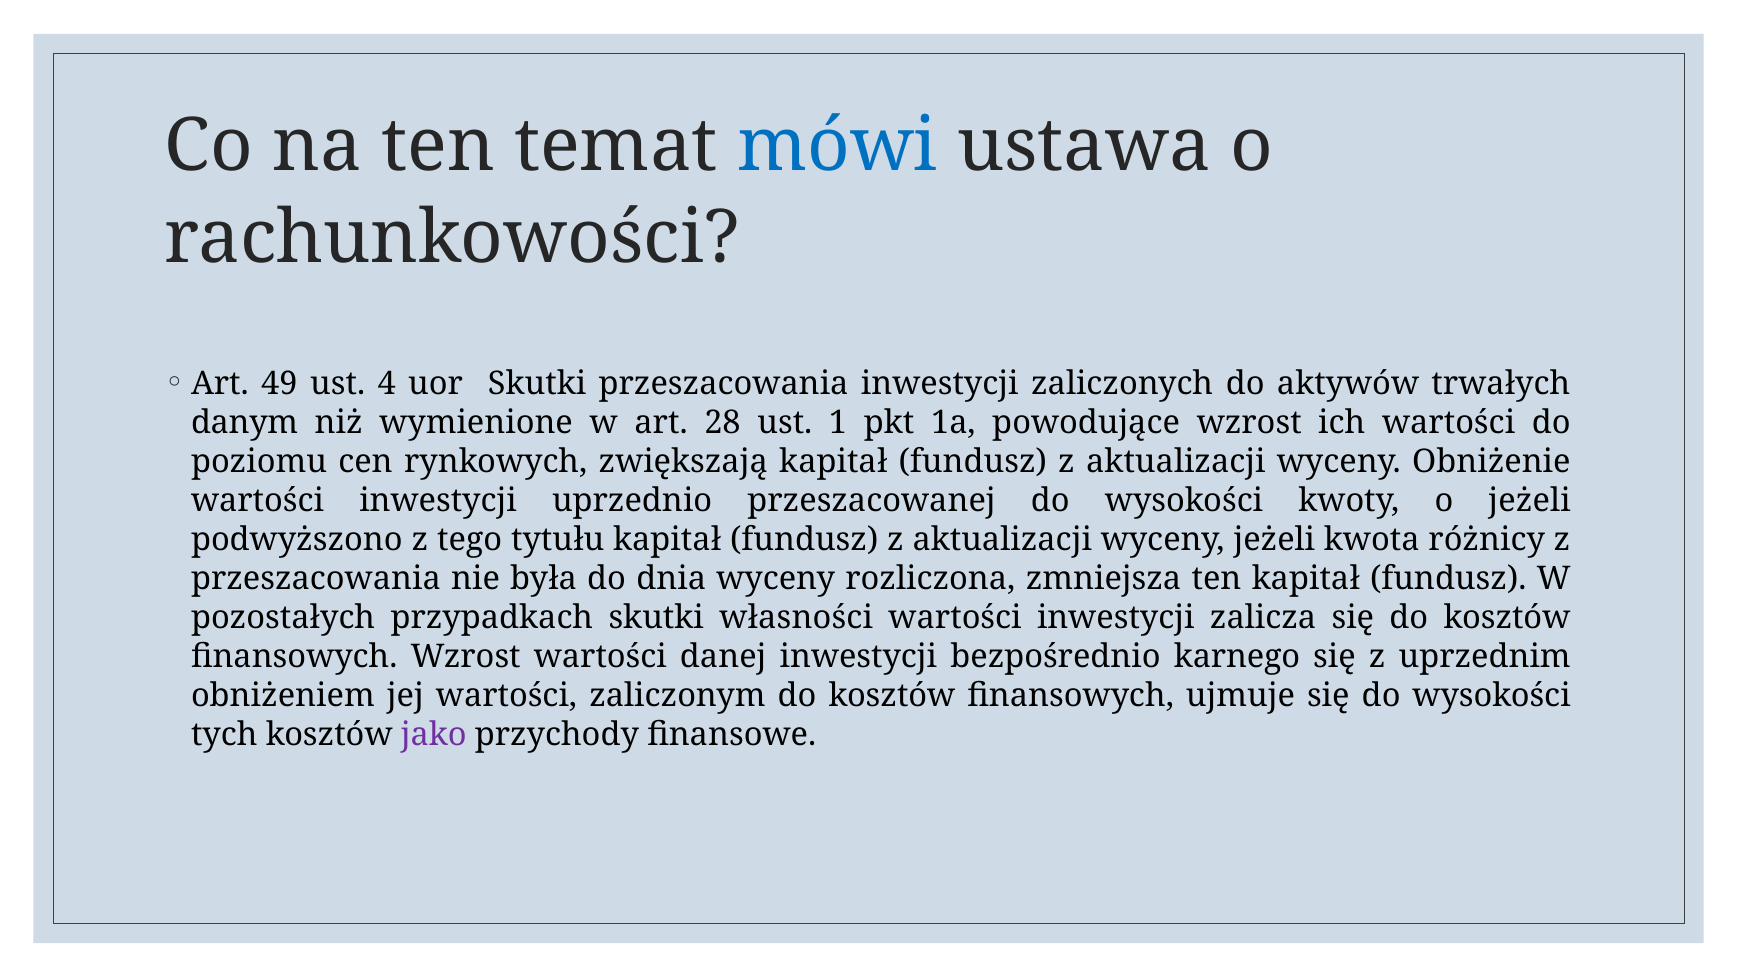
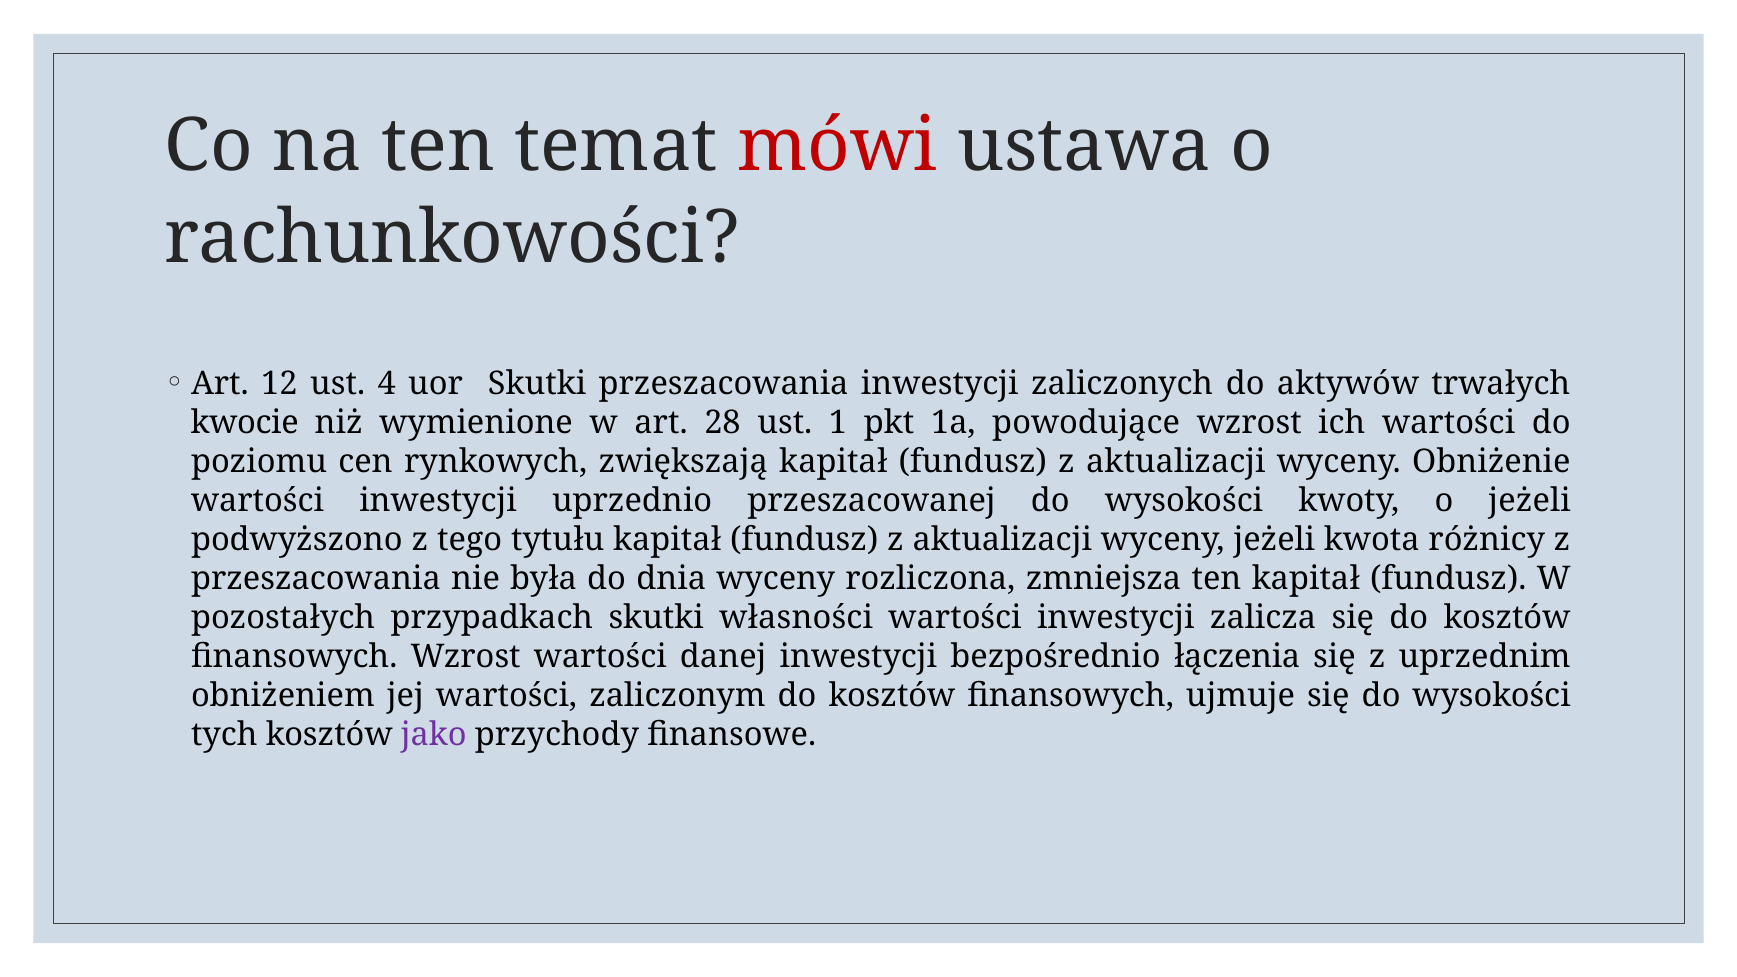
mówi colour: blue -> red
49: 49 -> 12
danym: danym -> kwocie
karnego: karnego -> łączenia
